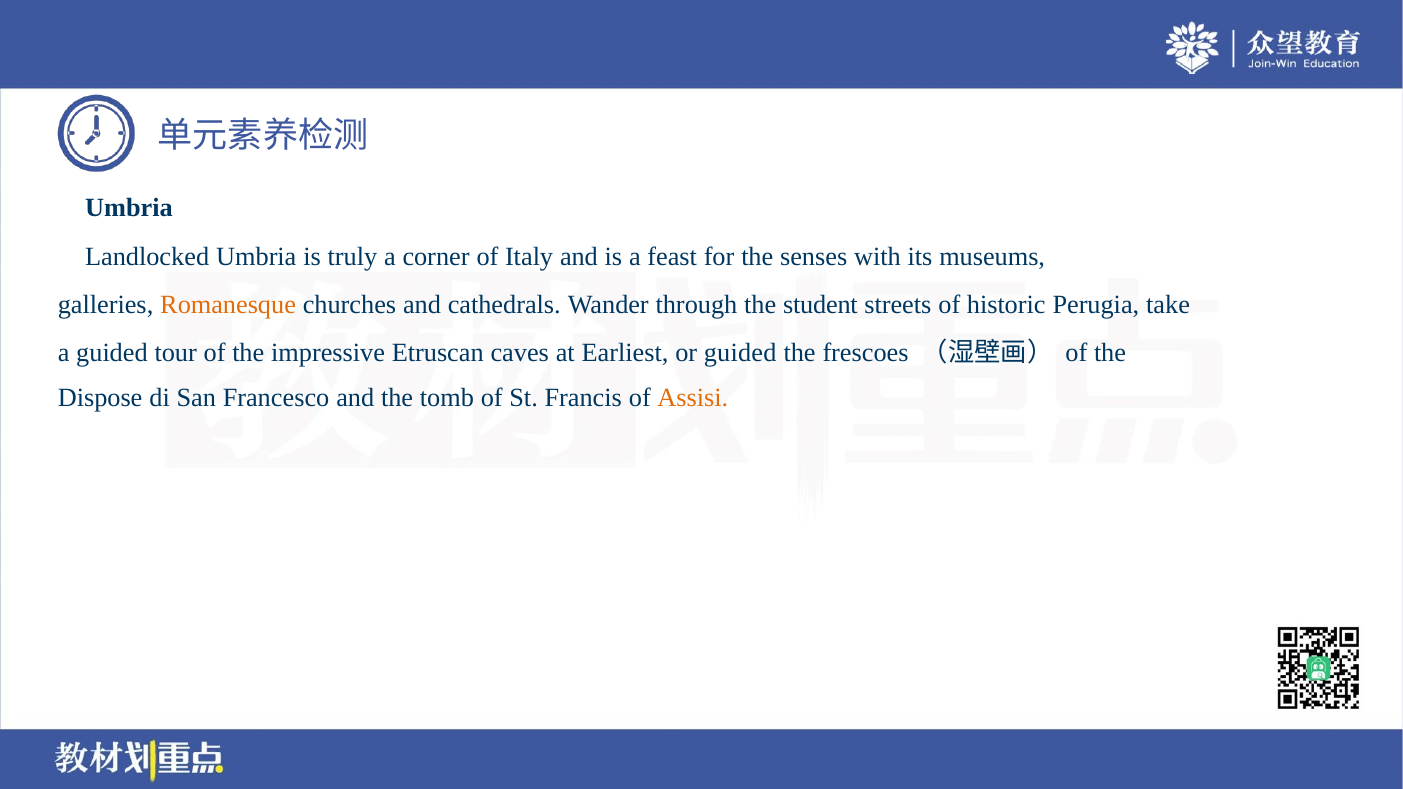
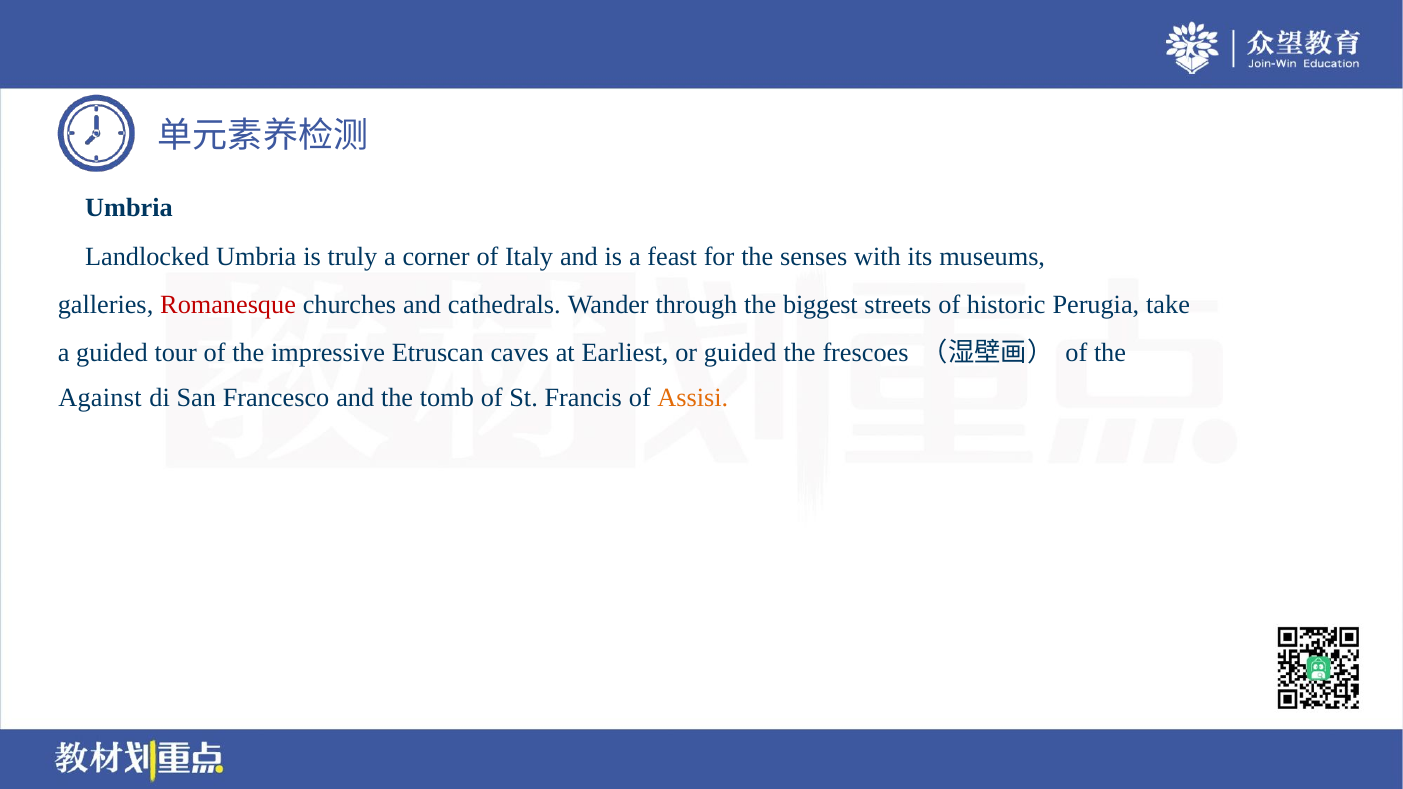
Romanesque colour: orange -> red
student: student -> biggest
Dispose: Dispose -> Against
